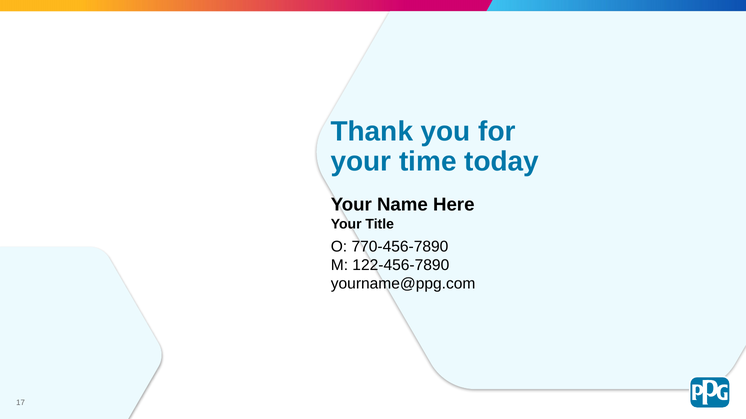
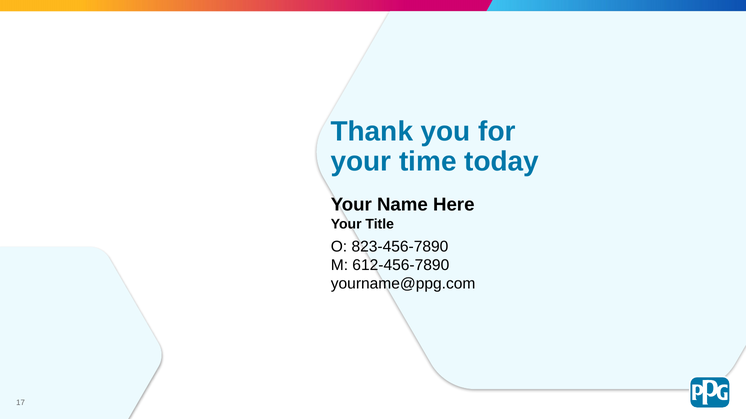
770-456-7890: 770-456-7890 -> 823-456-7890
122-456-7890: 122-456-7890 -> 612-456-7890
